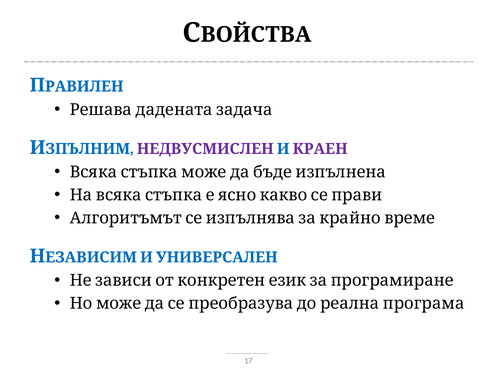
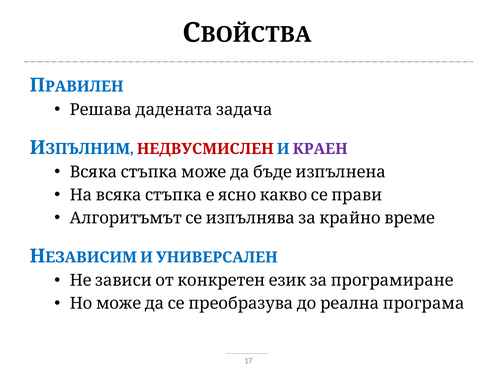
НЕДВУСМИСЛЕН colour: purple -> red
